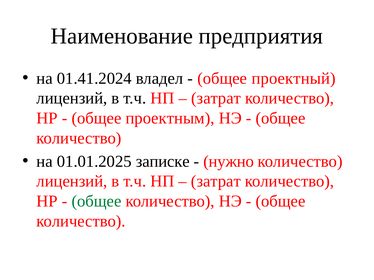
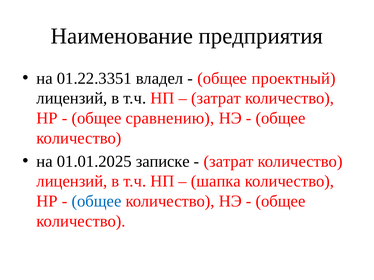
01.41.2024: 01.41.2024 -> 01.22.3351
проектным: проектным -> сравнению
нужно at (229, 162): нужно -> затрат
затрат at (216, 182): затрат -> шапка
общее at (96, 201) colour: green -> blue
